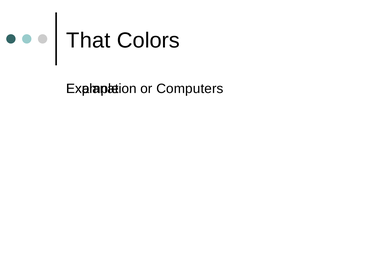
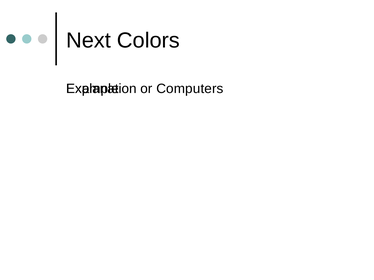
That: That -> Next
